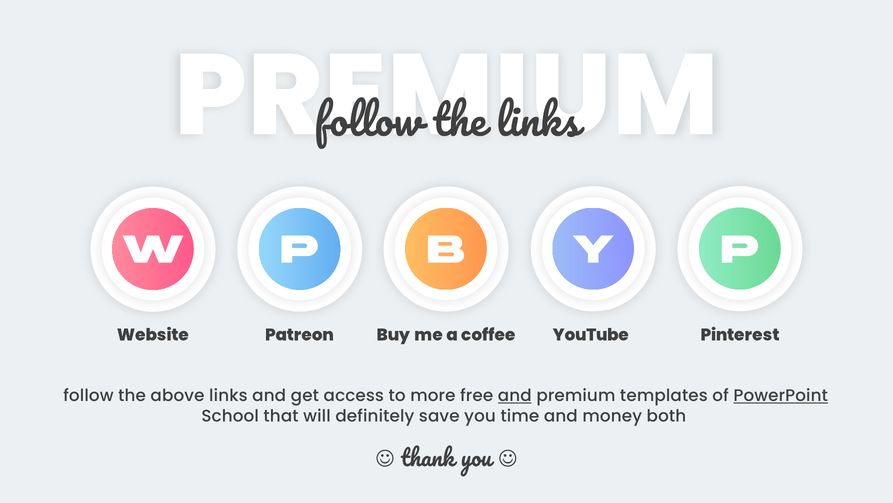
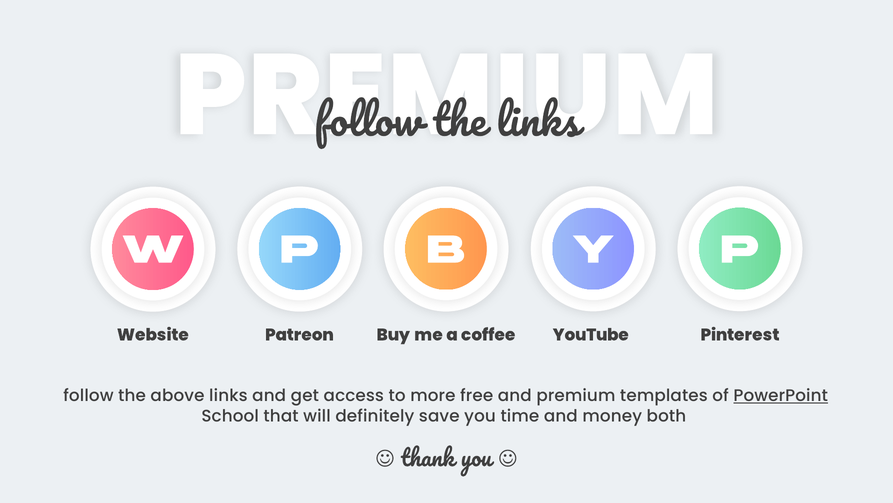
and at (515, 395) underline: present -> none
